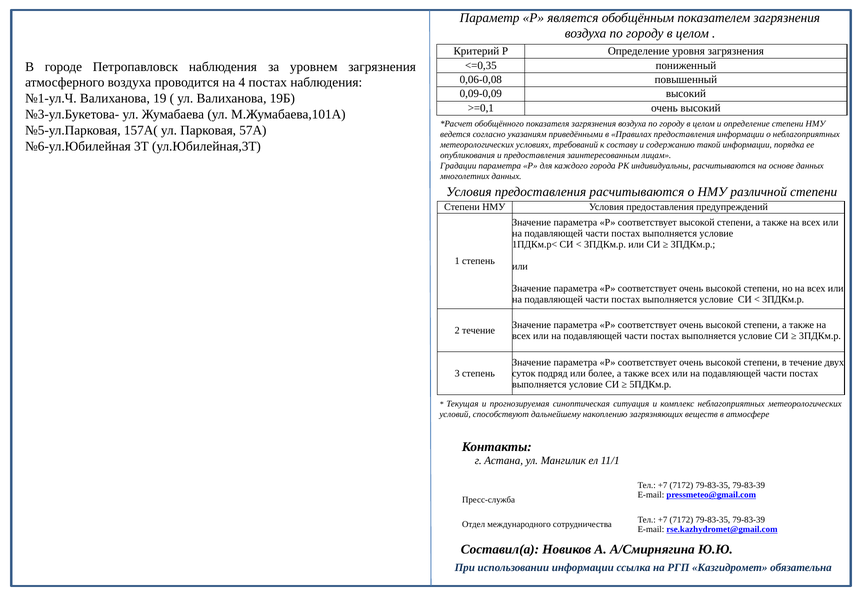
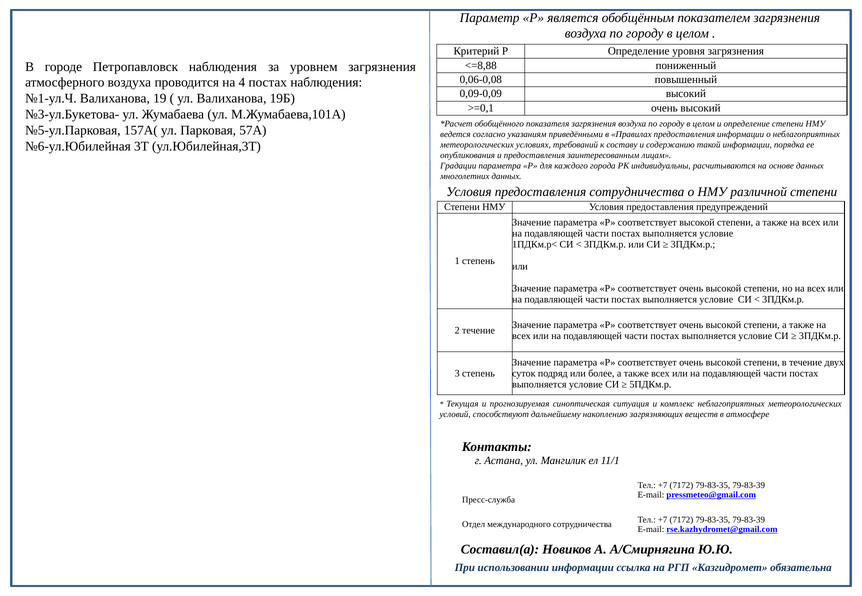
<=0,35: <=0,35 -> <=8,88
предоставления расчитываются: расчитываются -> сотрудничества
